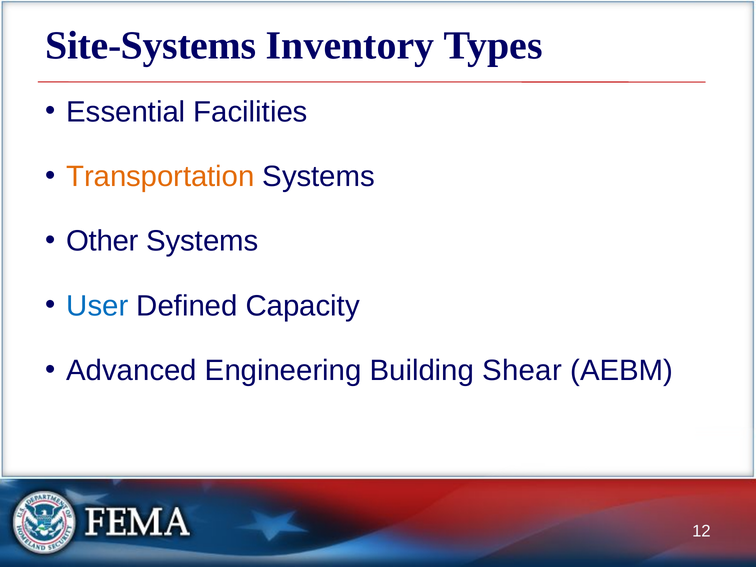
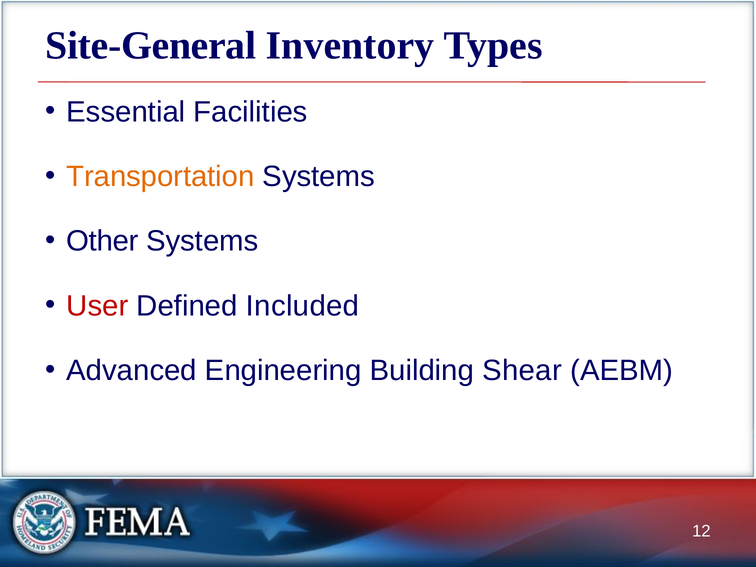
Site-Systems: Site-Systems -> Site-General
User colour: blue -> red
Capacity: Capacity -> Included
